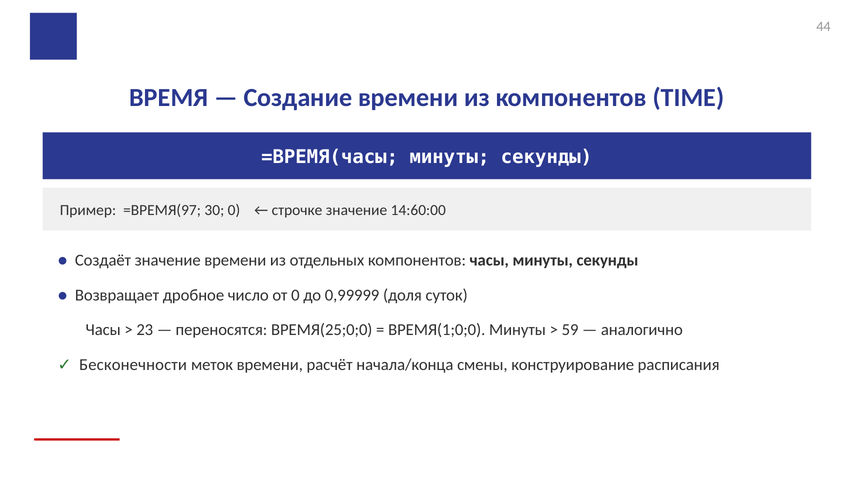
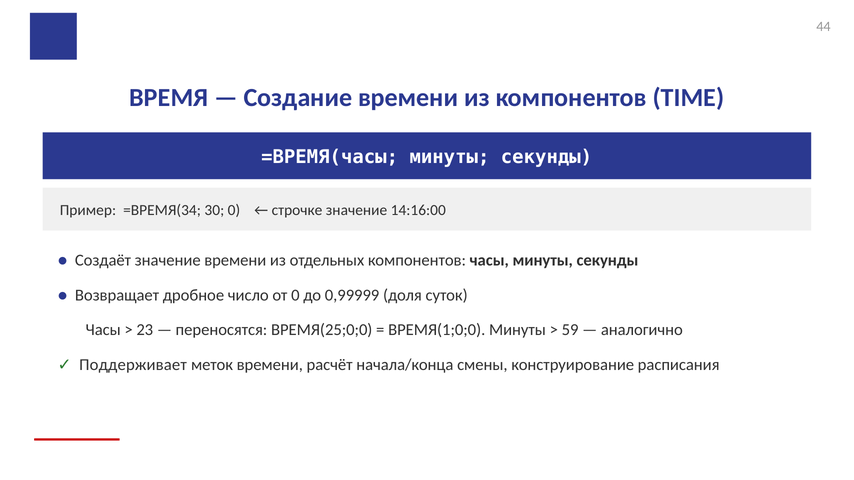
=ВРЕМЯ(97: =ВРЕМЯ(97 -> =ВРЕМЯ(34
14:60:00: 14:60:00 -> 14:16:00
Бесконечности: Бесконечности -> Поддерживает
